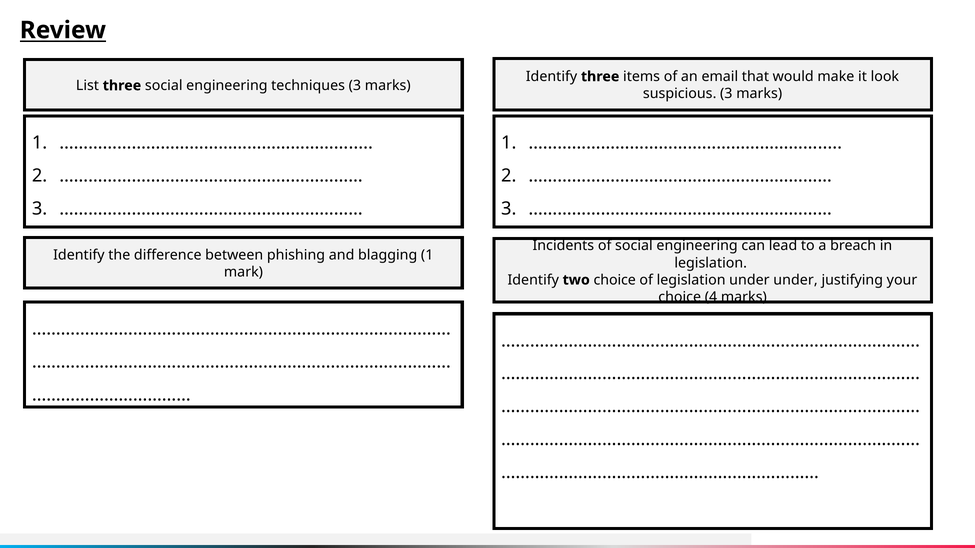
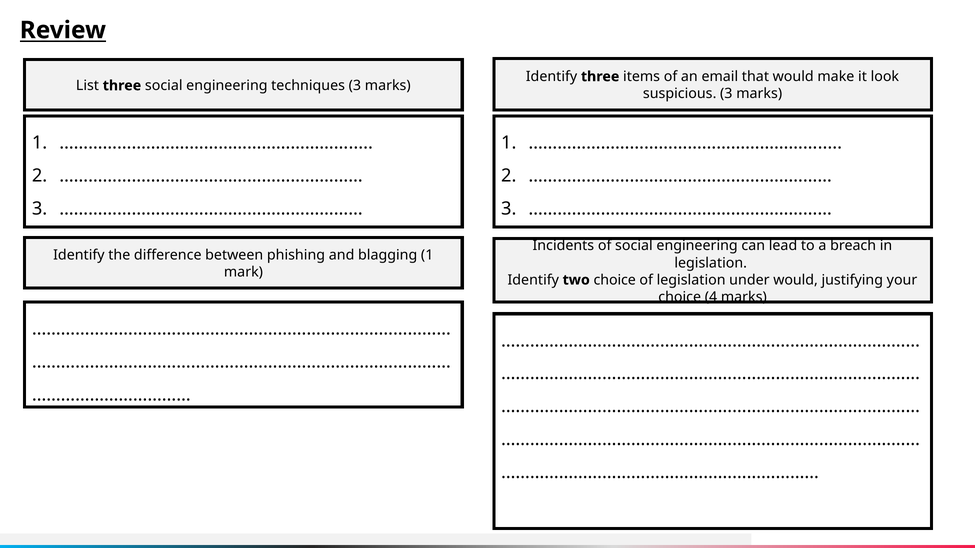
under under: under -> would
